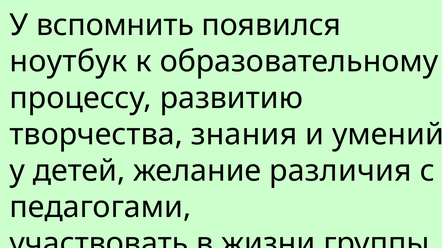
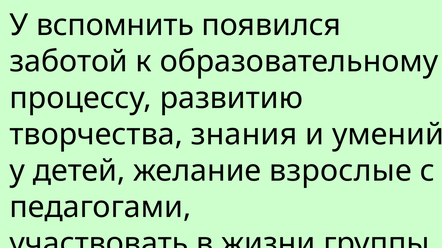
ноутбук: ноутбук -> заботой
различия: различия -> взрослые
